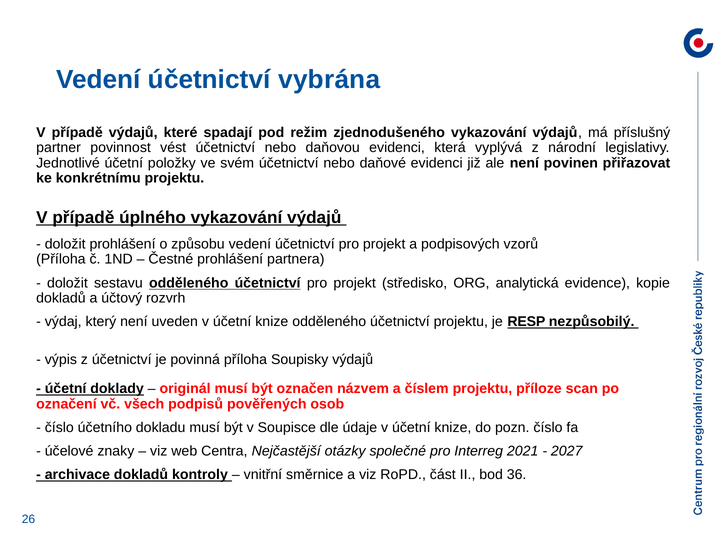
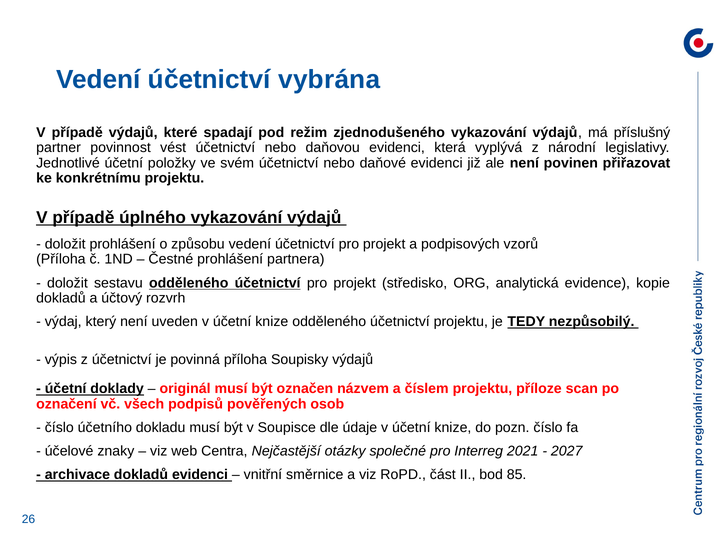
RESP: RESP -> TEDY
dokladů kontroly: kontroly -> evidenci
36: 36 -> 85
